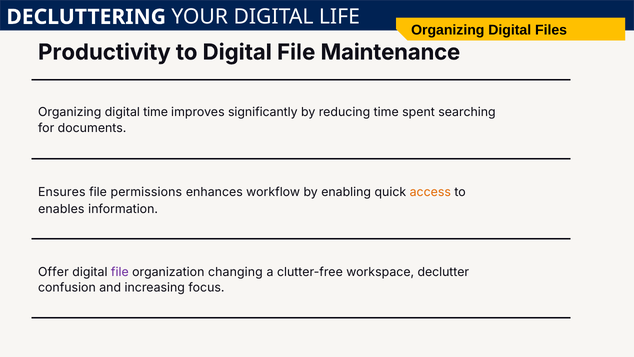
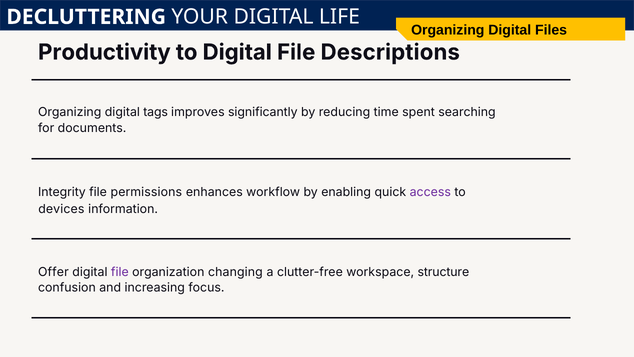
Maintenance: Maintenance -> Descriptions
digital time: time -> tags
Ensures: Ensures -> Integrity
access colour: orange -> purple
enables: enables -> devices
declutter: declutter -> structure
